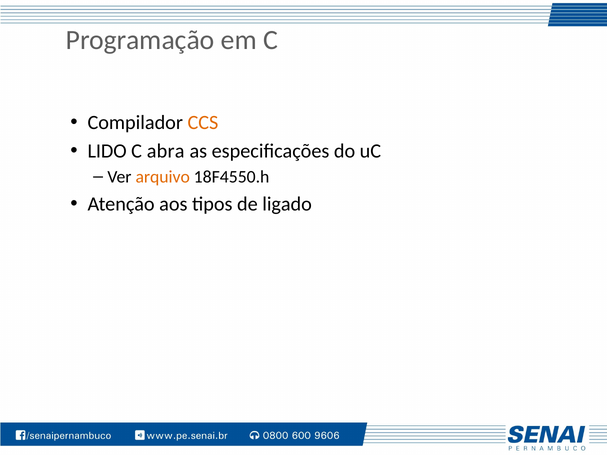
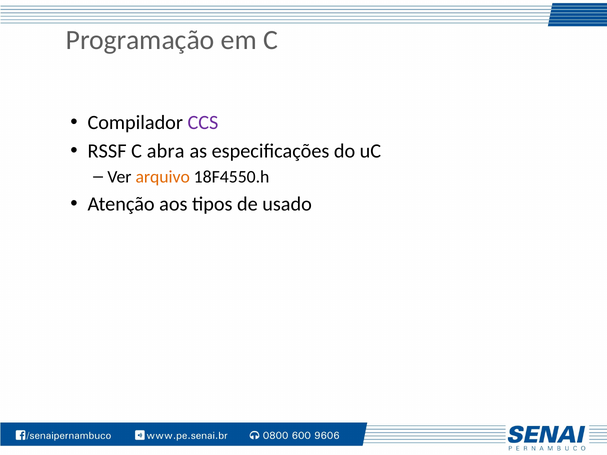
CCS colour: orange -> purple
LIDO: LIDO -> RSSF
ligado: ligado -> usado
